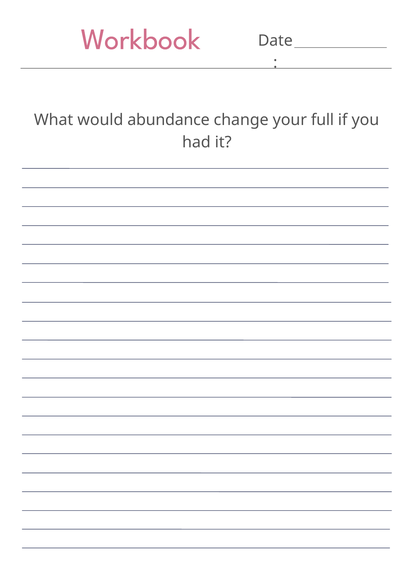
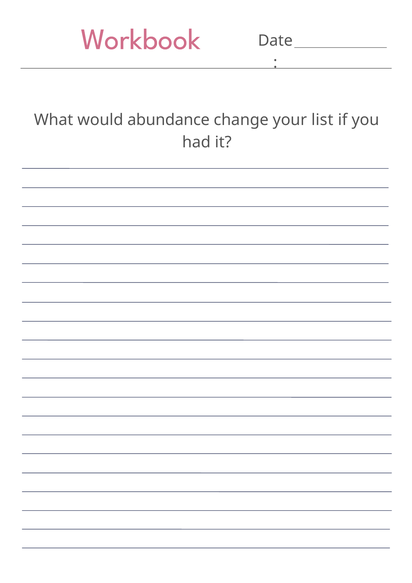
full: full -> list
